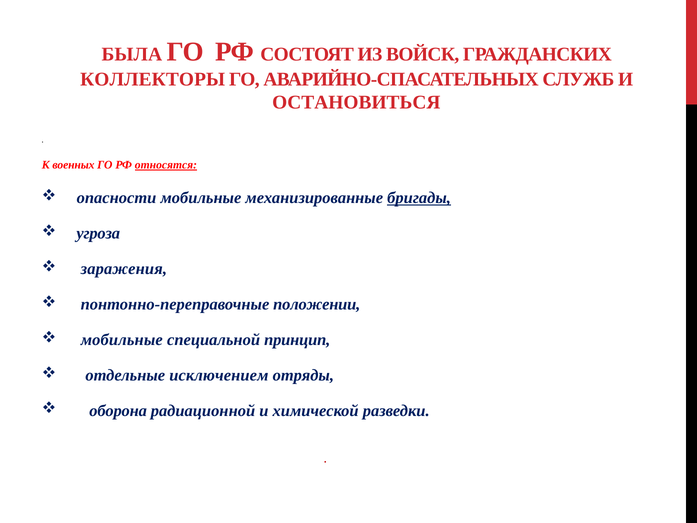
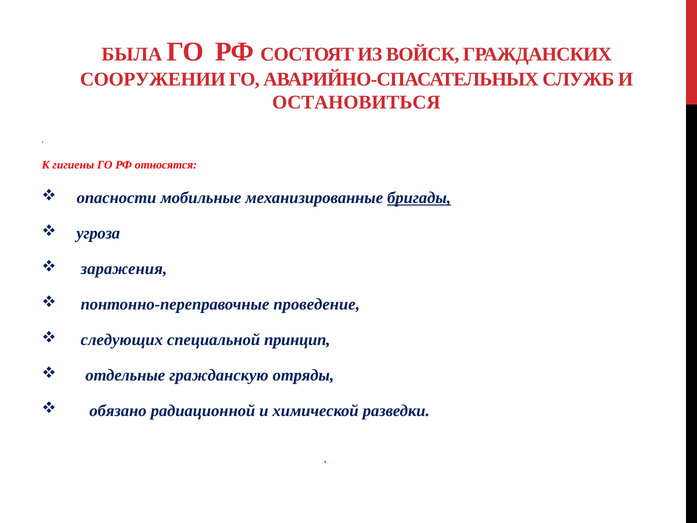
КОЛЛЕКТОРЫ: КОЛЛЕКТОРЫ -> СООРУЖЕНИИ
военных: военных -> гигиены
относятся underline: present -> none
положении: положении -> проведение
мобильные at (122, 340): мобильные -> следующих
исключением: исключением -> гражданскую
оборона: оборона -> обязано
